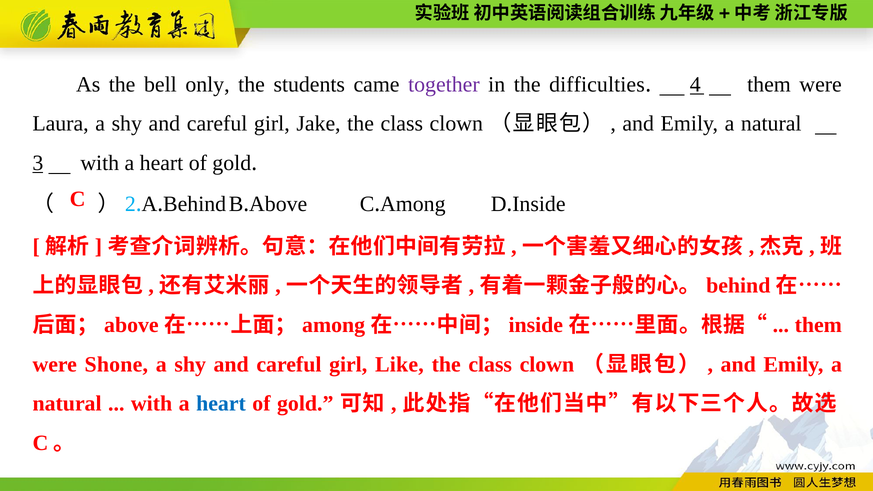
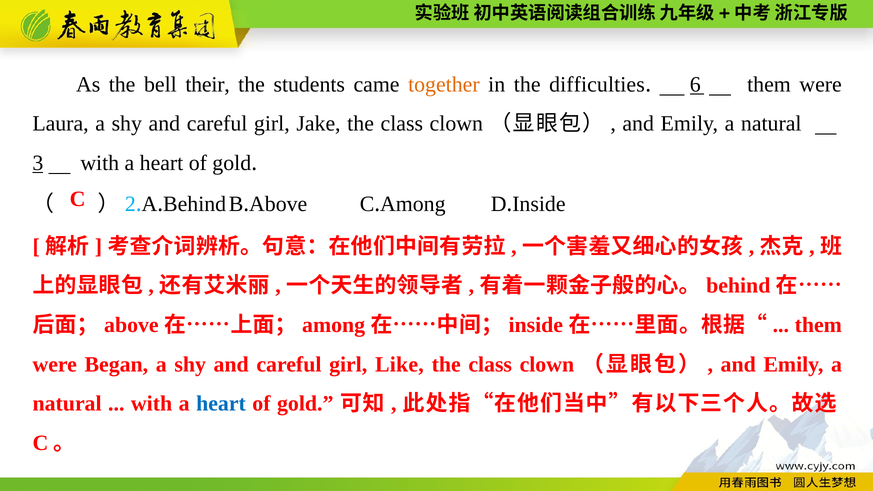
only: only -> their
together colour: purple -> orange
4: 4 -> 6
Shone: Shone -> Began
